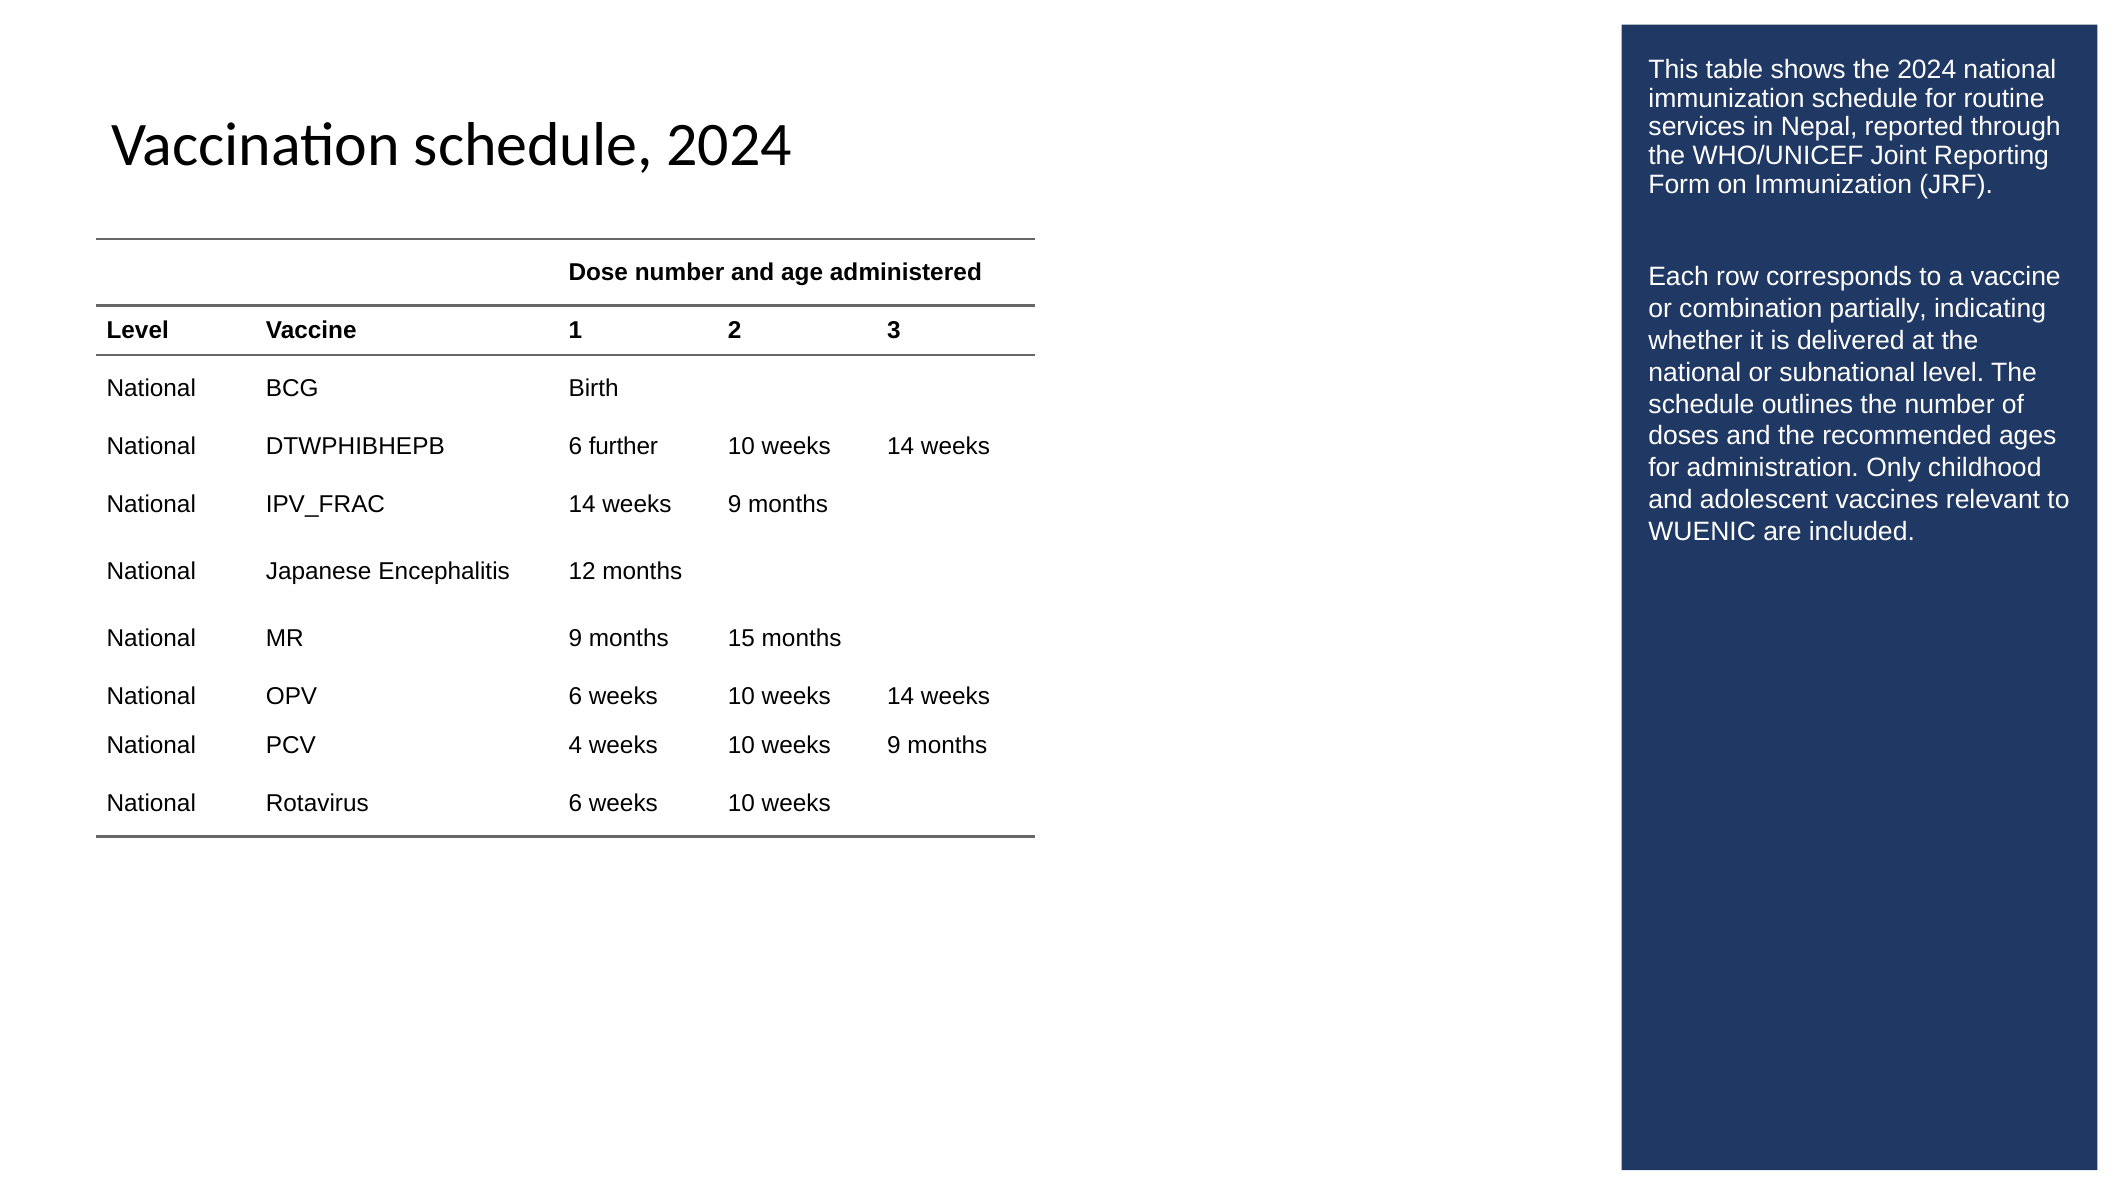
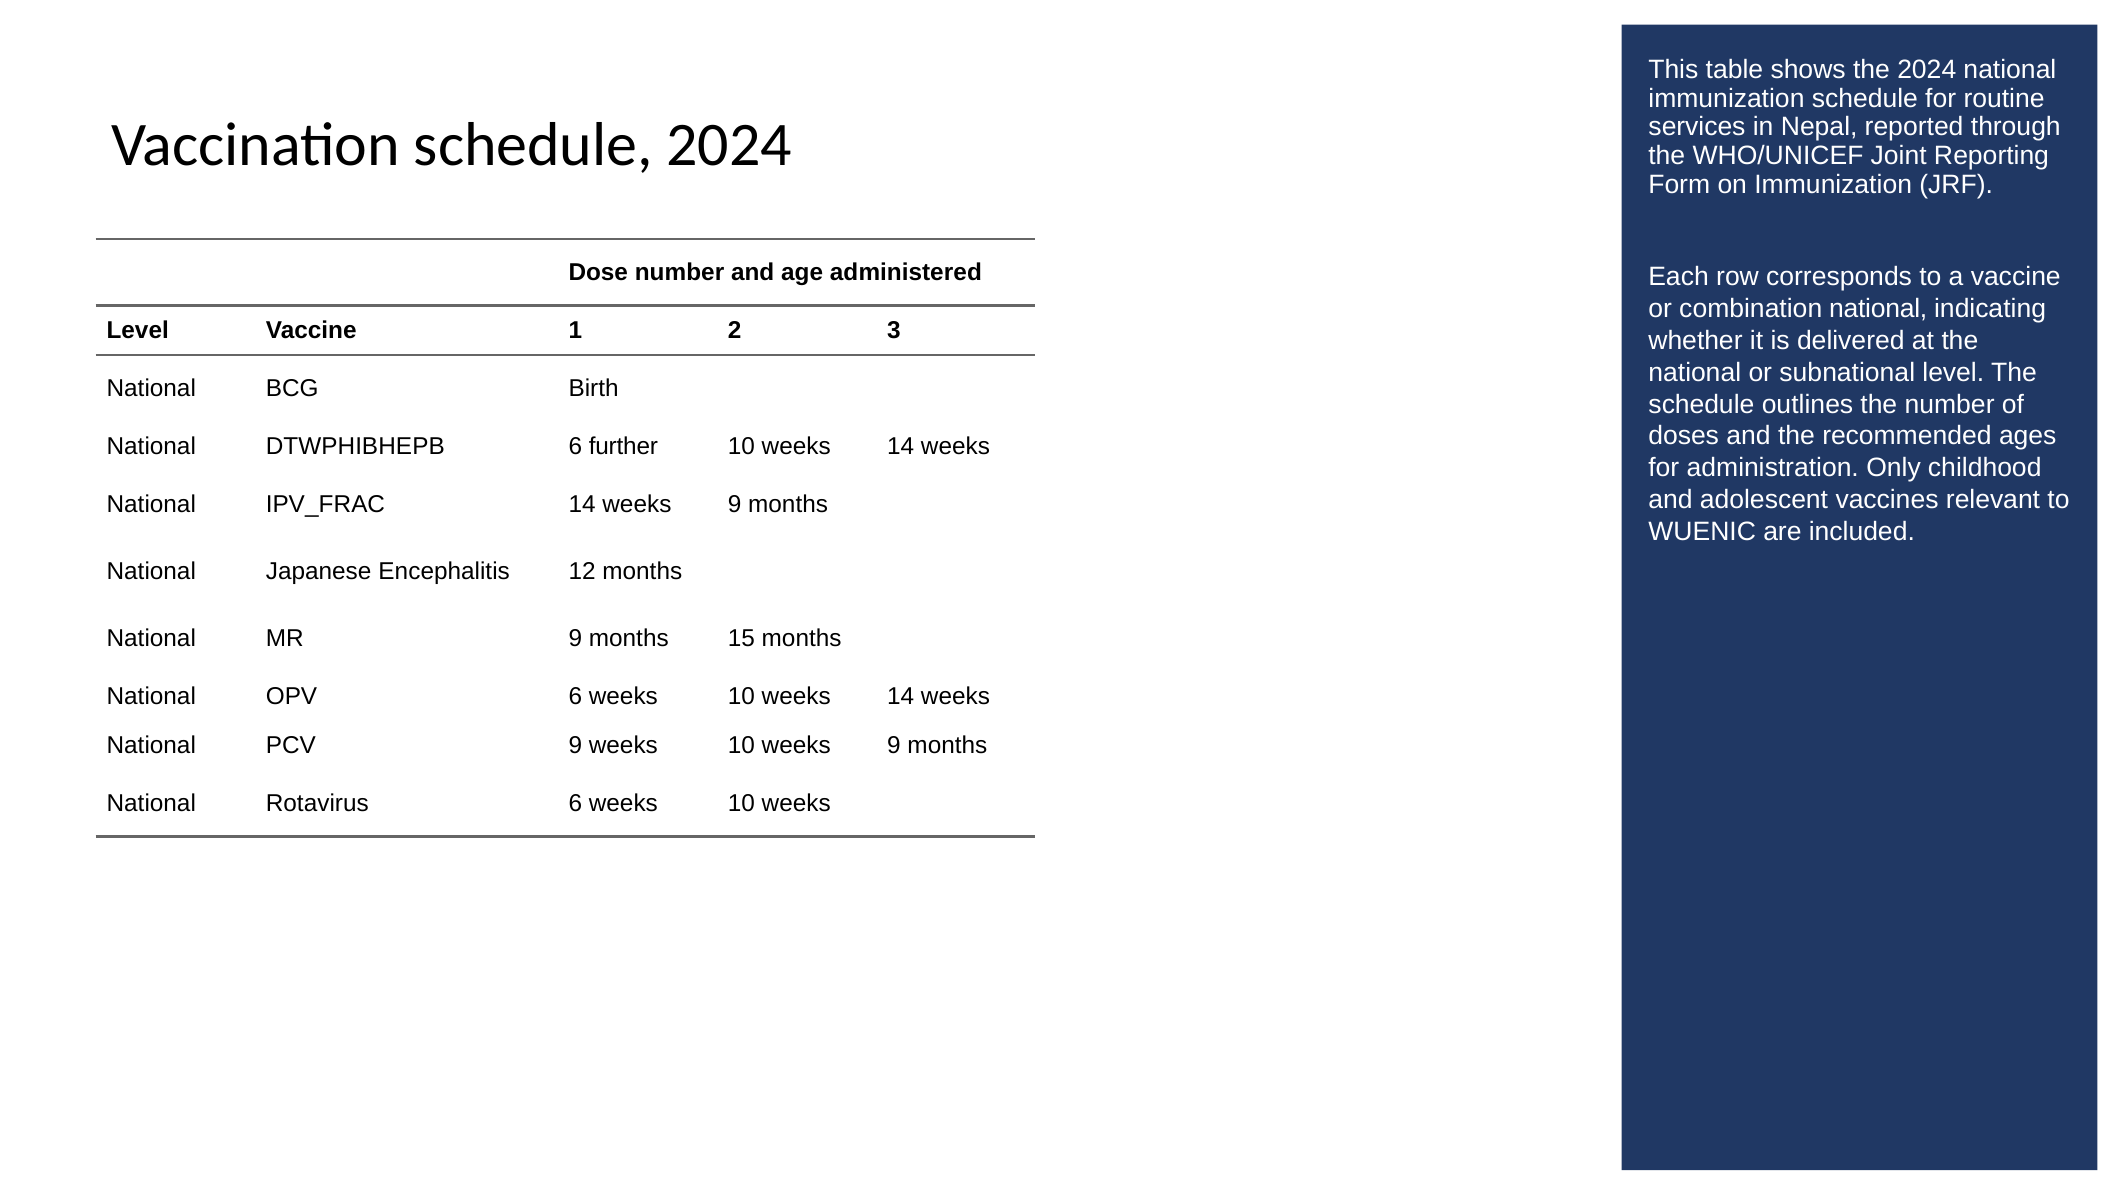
combination partially: partially -> national
PCV 4: 4 -> 9
